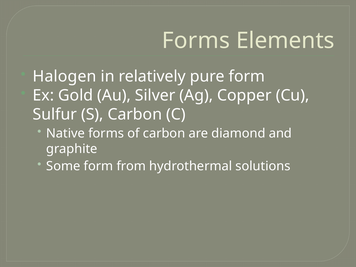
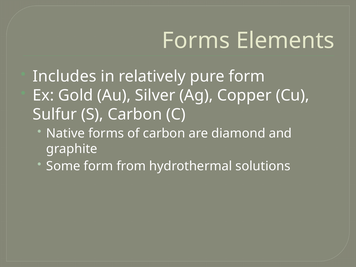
Halogen: Halogen -> Includes
